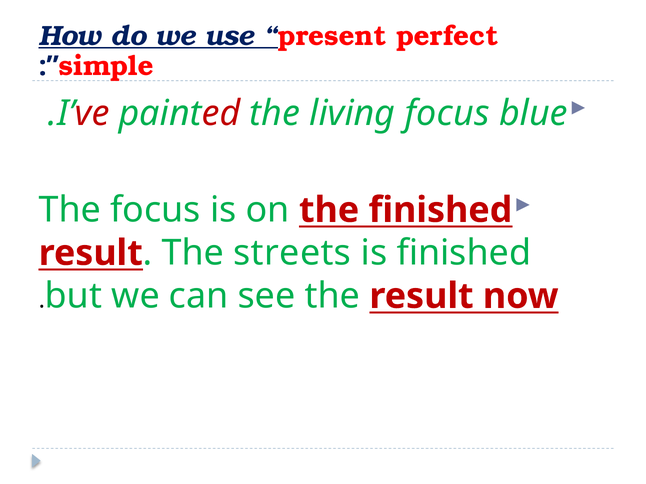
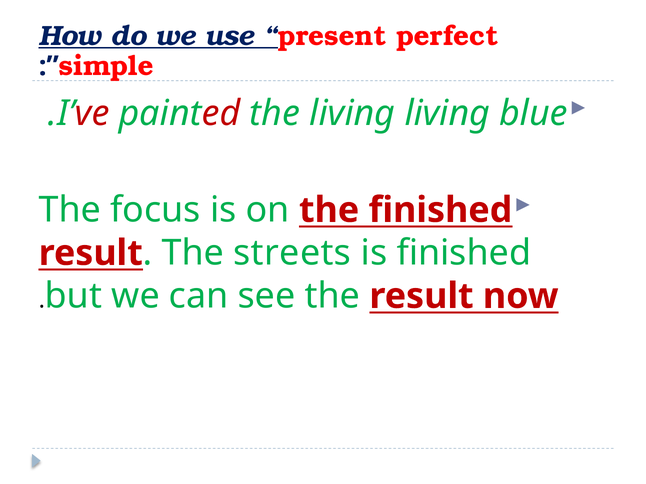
living focus: focus -> living
